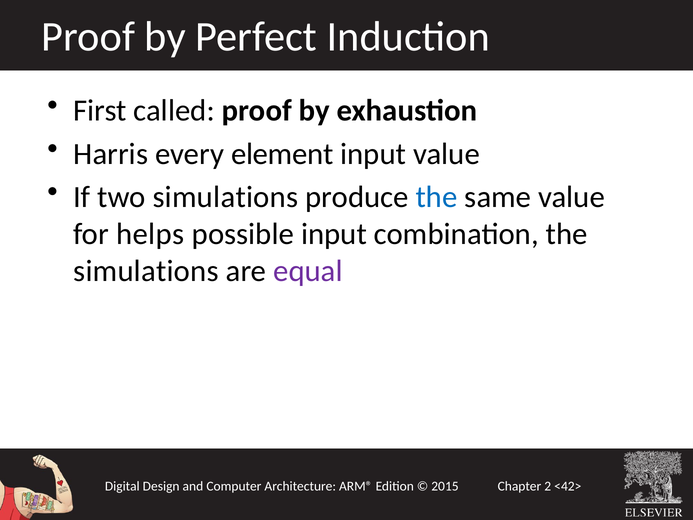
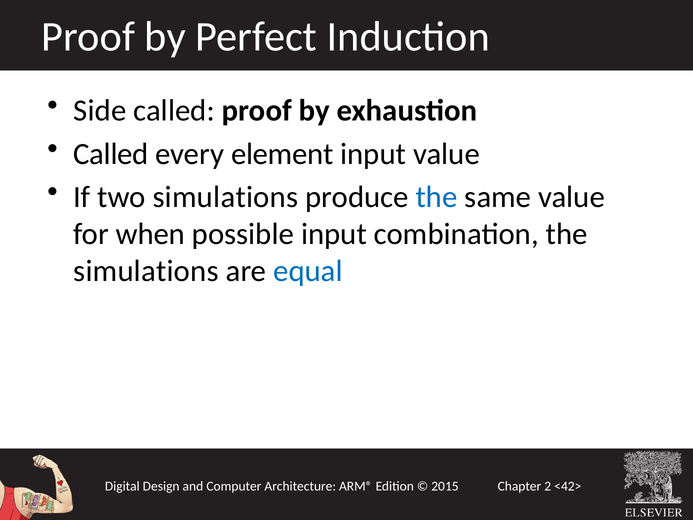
First: First -> Side
Harris at (111, 154): Harris -> Called
helps: helps -> when
equal colour: purple -> blue
